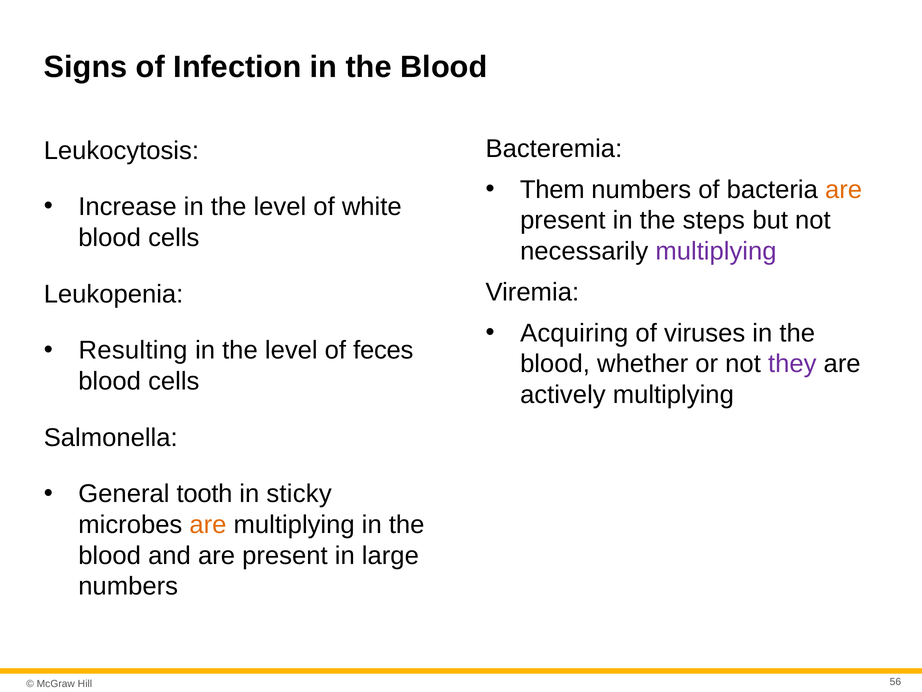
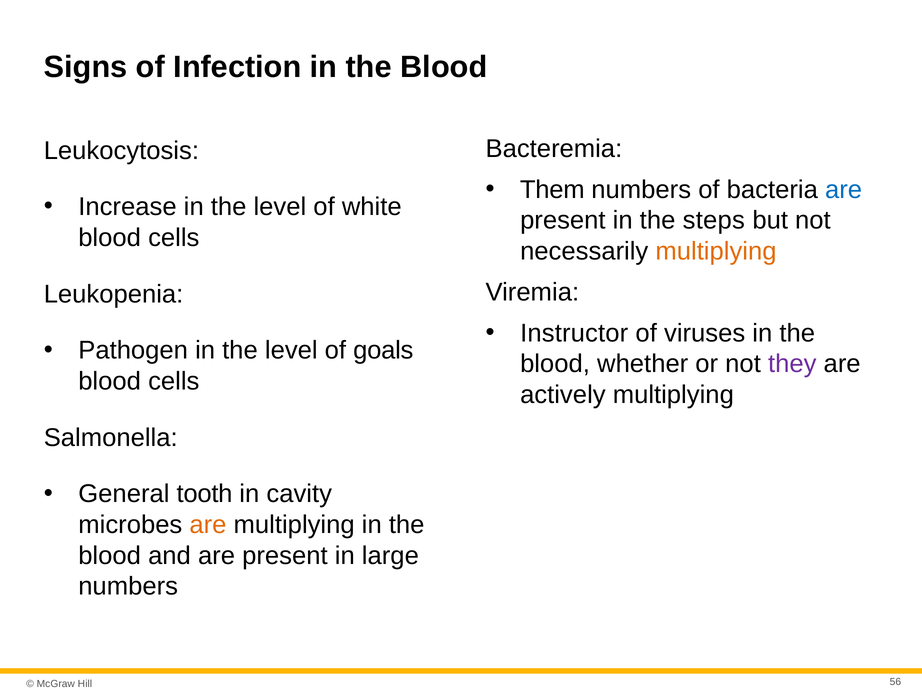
are at (844, 190) colour: orange -> blue
multiplying at (716, 251) colour: purple -> orange
Acquiring: Acquiring -> Instructor
Resulting: Resulting -> Pathogen
feces: feces -> goals
sticky: sticky -> cavity
